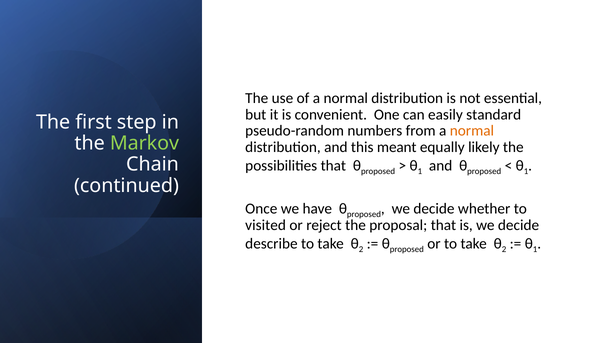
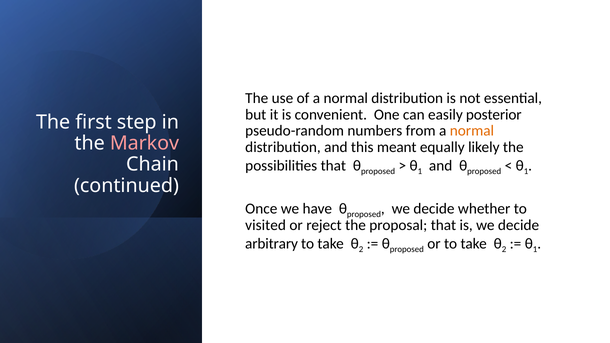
standard: standard -> posterior
Markov colour: light green -> pink
describe: describe -> arbitrary
